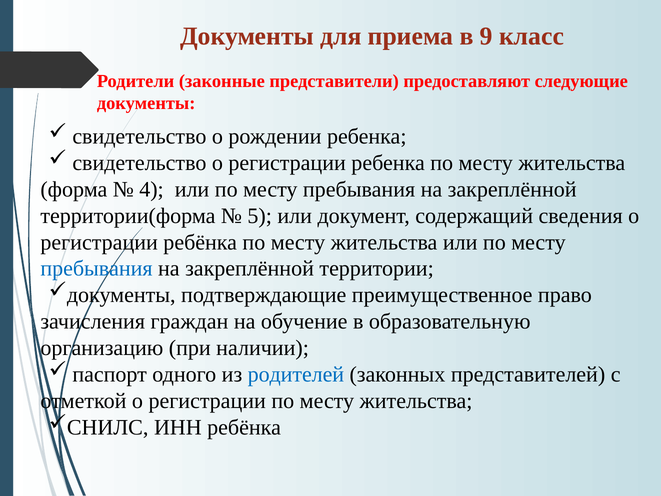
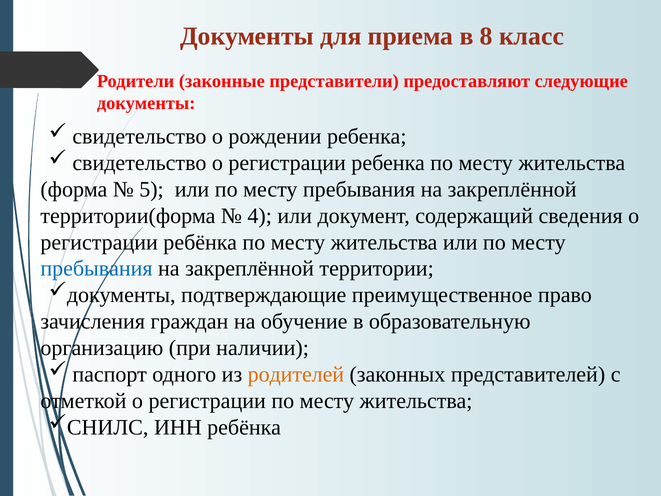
9: 9 -> 8
4: 4 -> 5
5: 5 -> 4
родителей colour: blue -> orange
